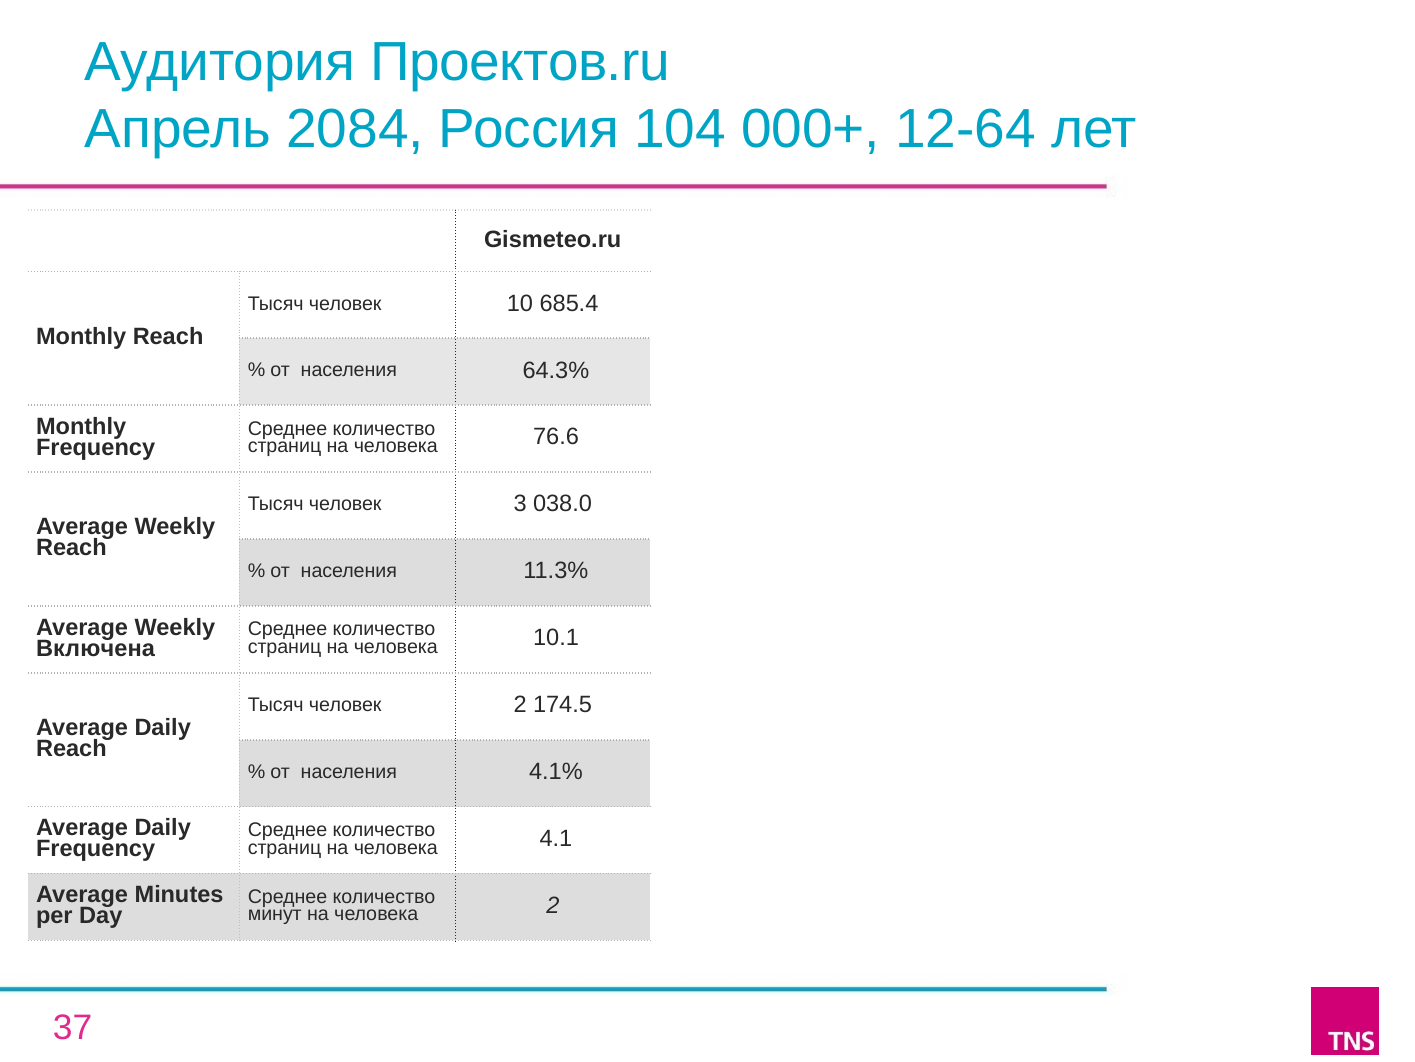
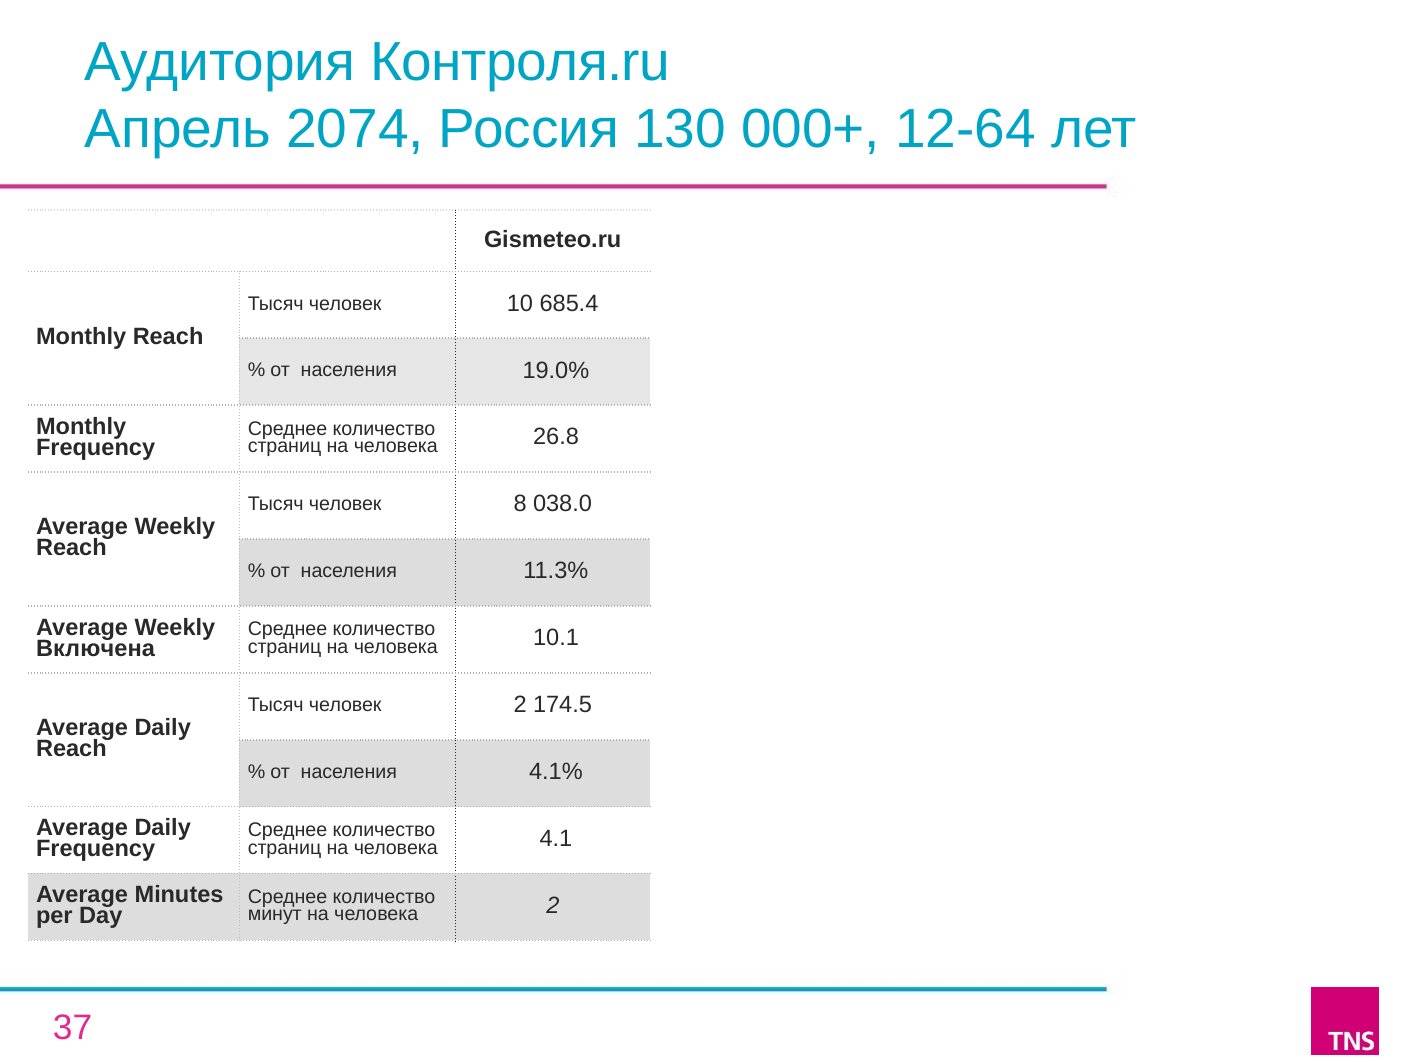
Проектов.ru: Проектов.ru -> Контроля.ru
2084: 2084 -> 2074
104: 104 -> 130
64.3%: 64.3% -> 19.0%
76.6: 76.6 -> 26.8
3: 3 -> 8
